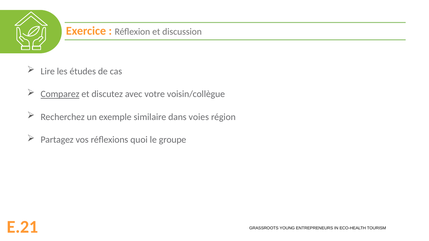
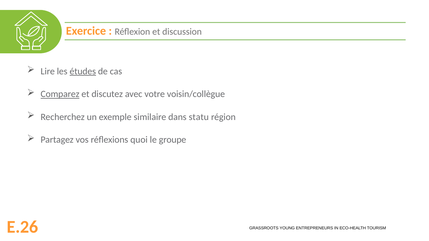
études underline: none -> present
voies: voies -> statu
E.21: E.21 -> E.26
